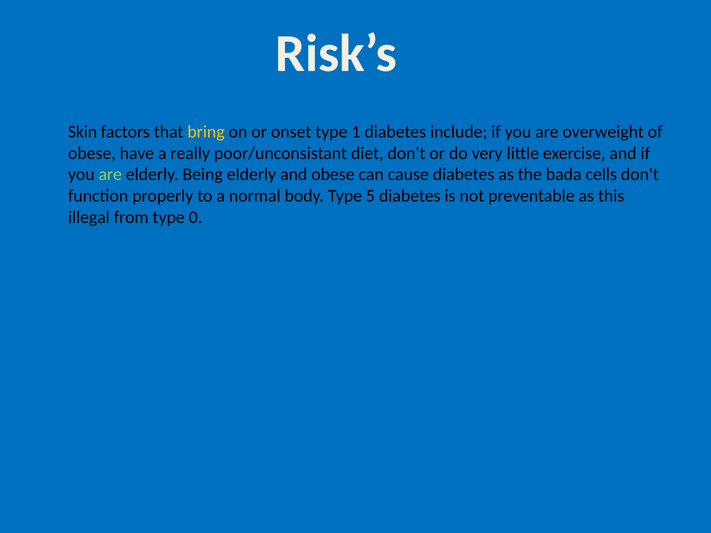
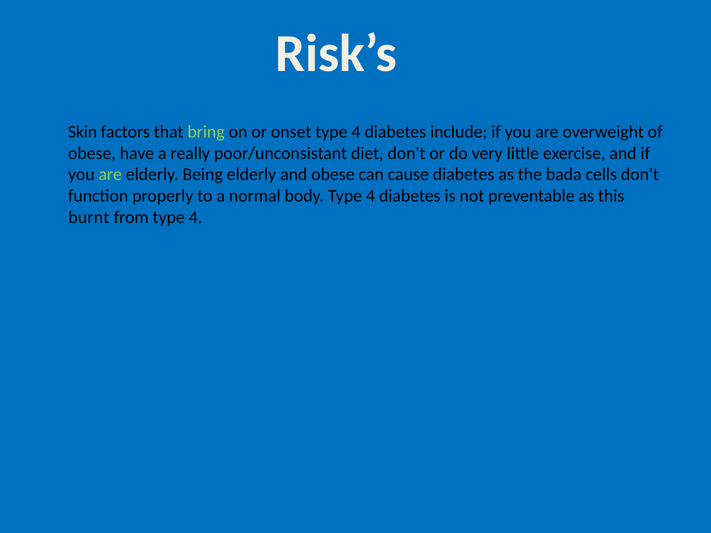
bring colour: yellow -> light green
onset type 1: 1 -> 4
body Type 5: 5 -> 4
illegal: illegal -> burnt
from type 0: 0 -> 4
